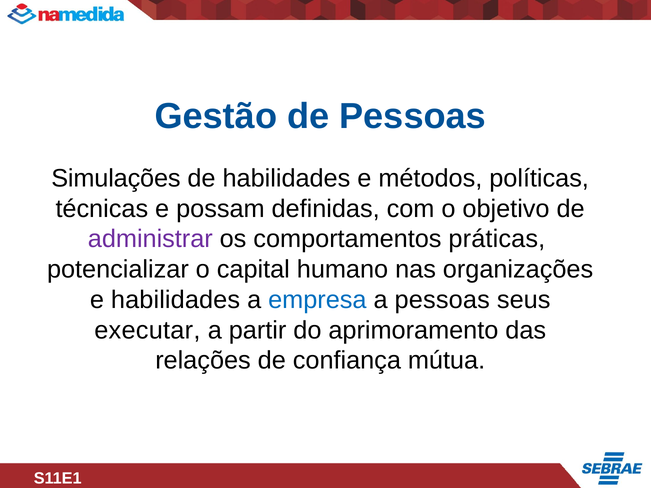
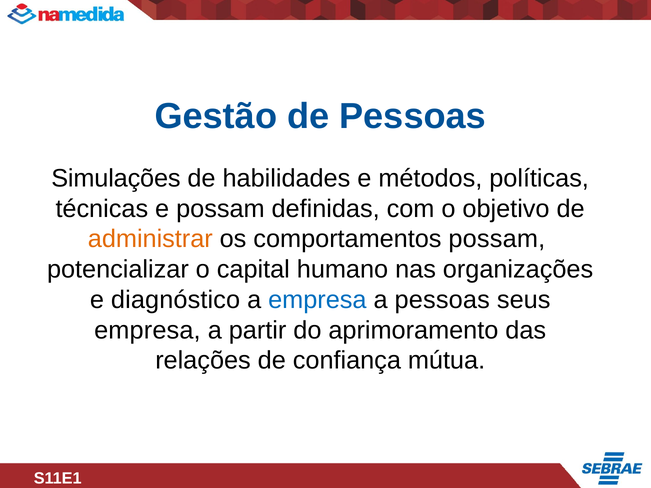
administrar colour: purple -> orange
comportamentos práticas: práticas -> possam
e habilidades: habilidades -> diagnóstico
executar at (147, 330): executar -> empresa
